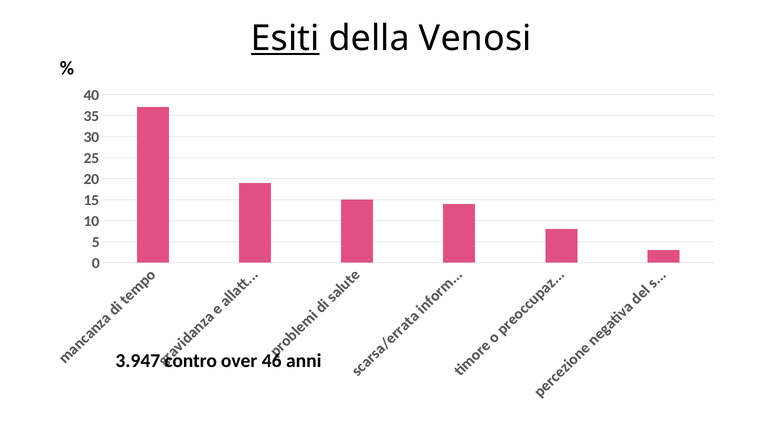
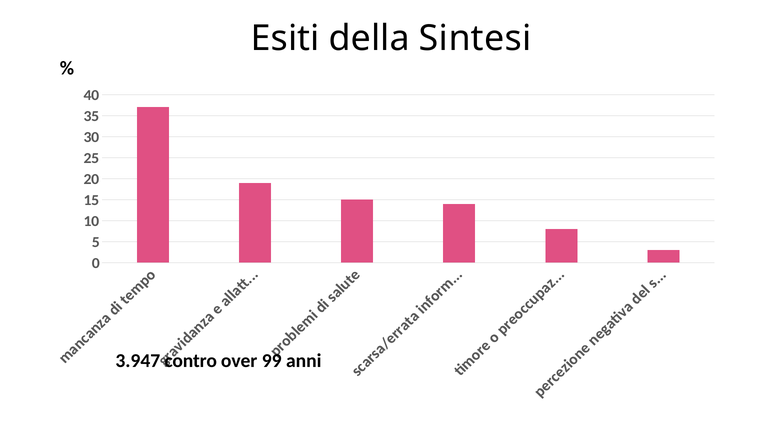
Esiti underline: present -> none
Venosi: Venosi -> Sintesi
46: 46 -> 99
